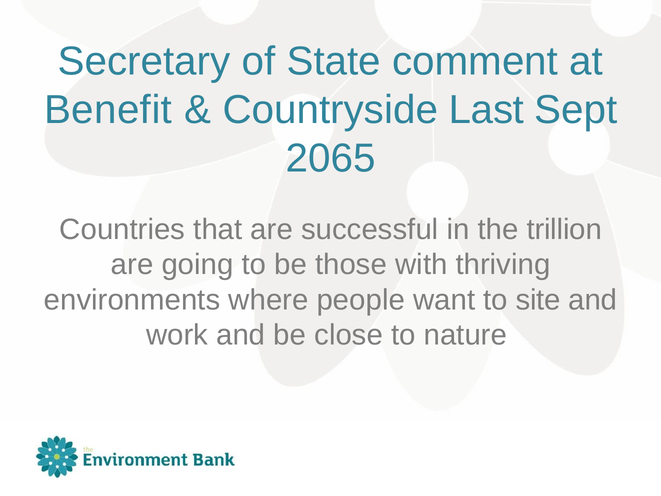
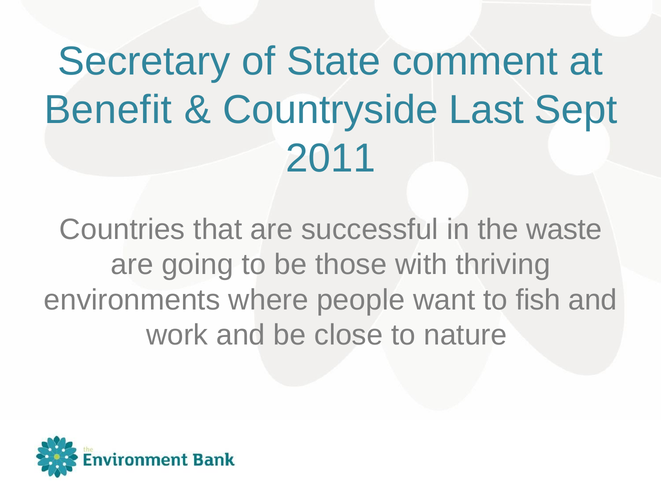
2065: 2065 -> 2011
trillion: trillion -> waste
site: site -> fish
